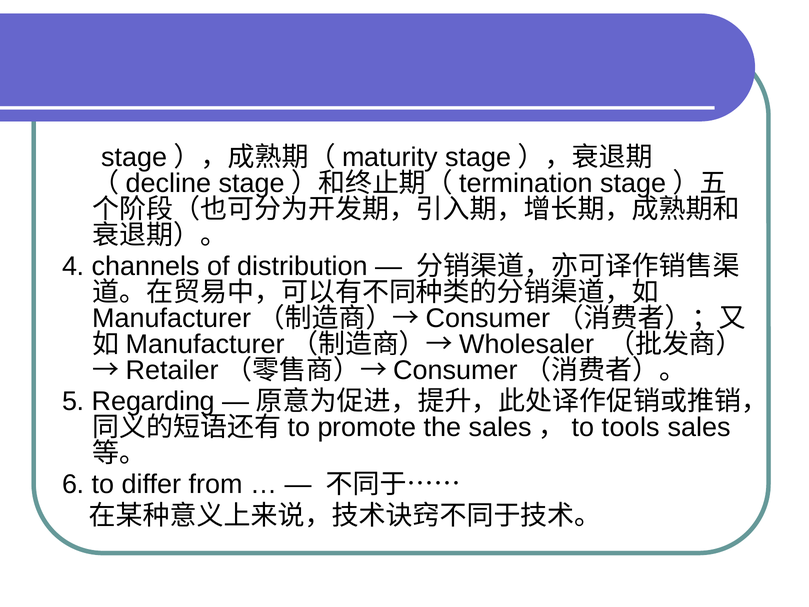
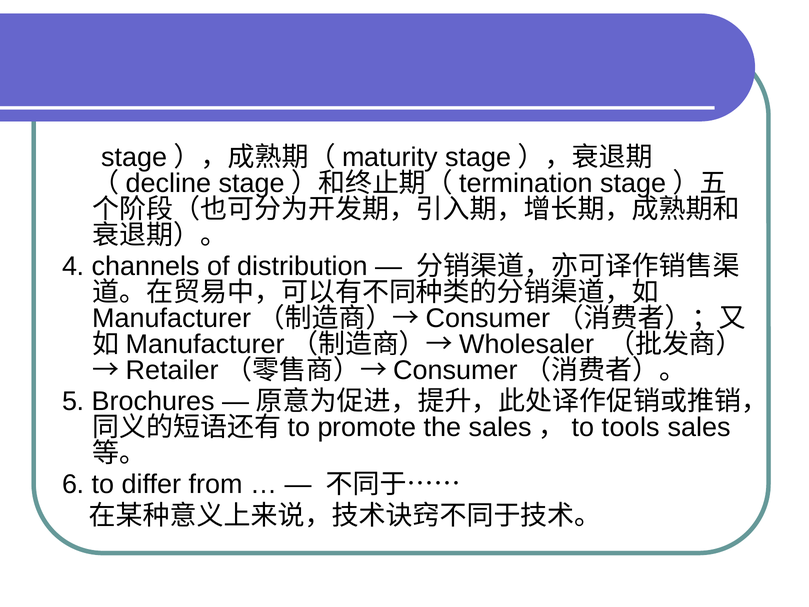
Regarding: Regarding -> Brochures
